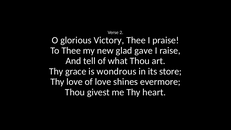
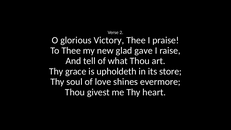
wondrous: wondrous -> upholdeth
Thy love: love -> soul
